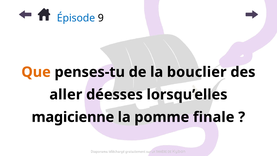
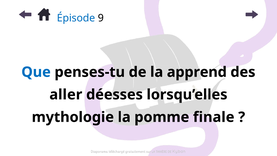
Que colour: orange -> blue
bouclier: bouclier -> apprend
magicienne: magicienne -> mythologie
